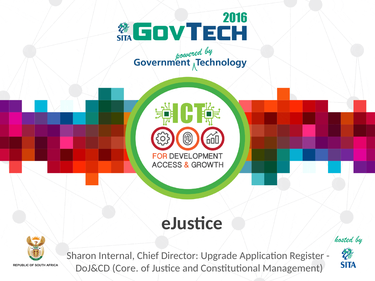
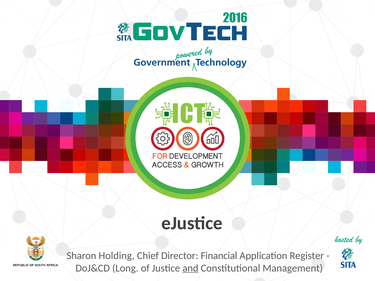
Internal: Internal -> Holding
Upgrade: Upgrade -> Financial
Core: Core -> Long
and underline: none -> present
